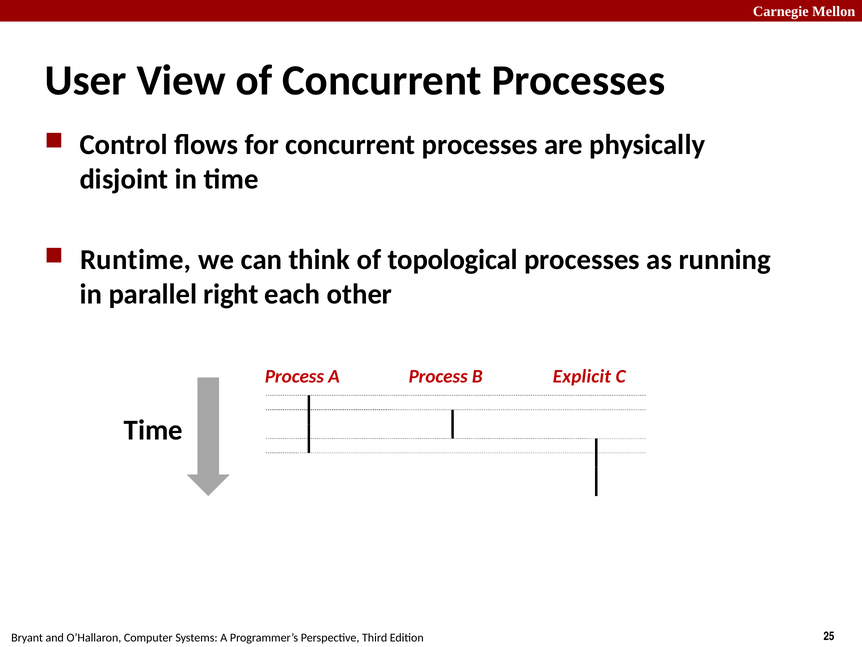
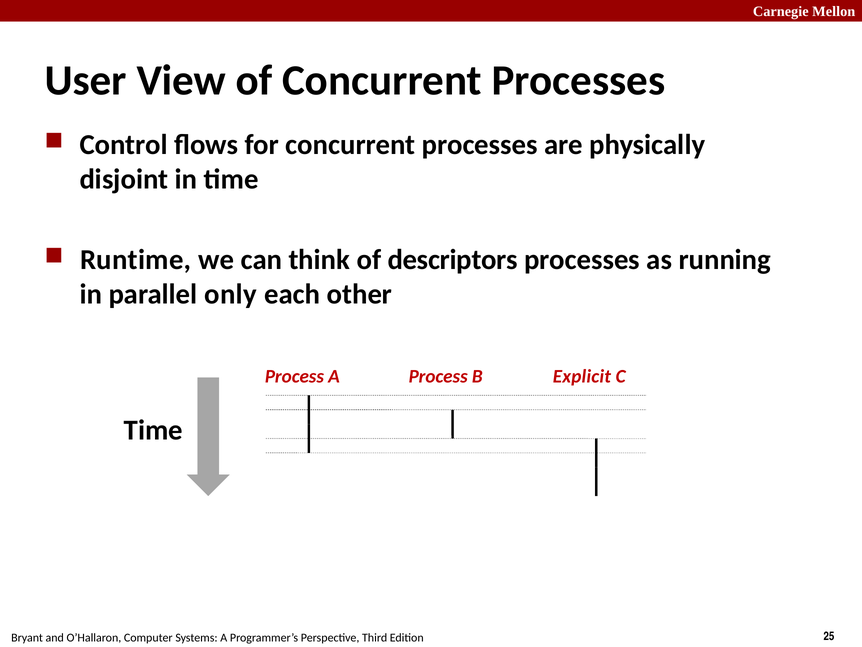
topological: topological -> descriptors
right: right -> only
